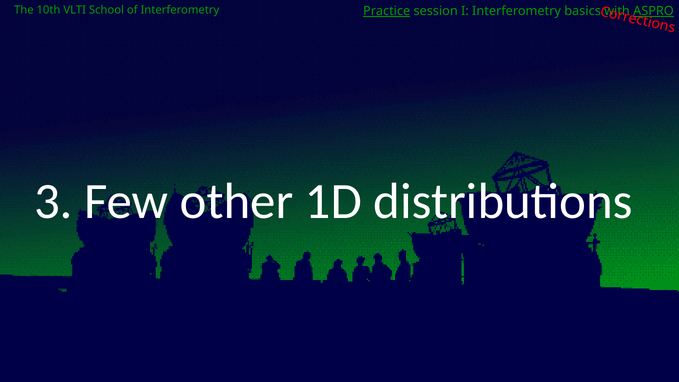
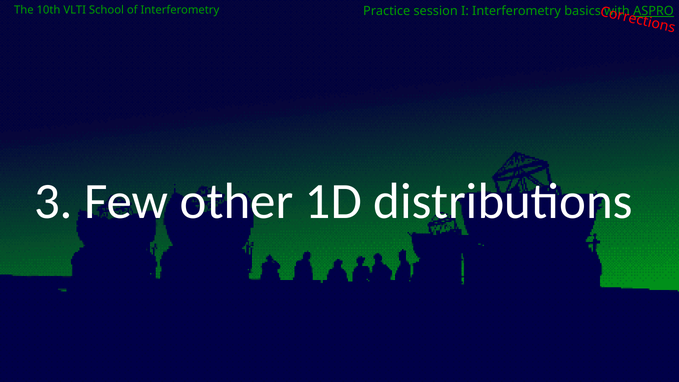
Practice underline: present -> none
